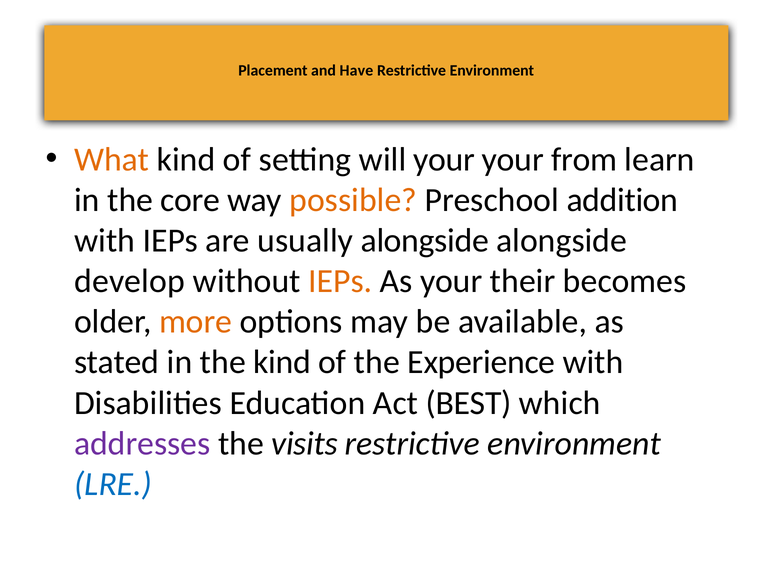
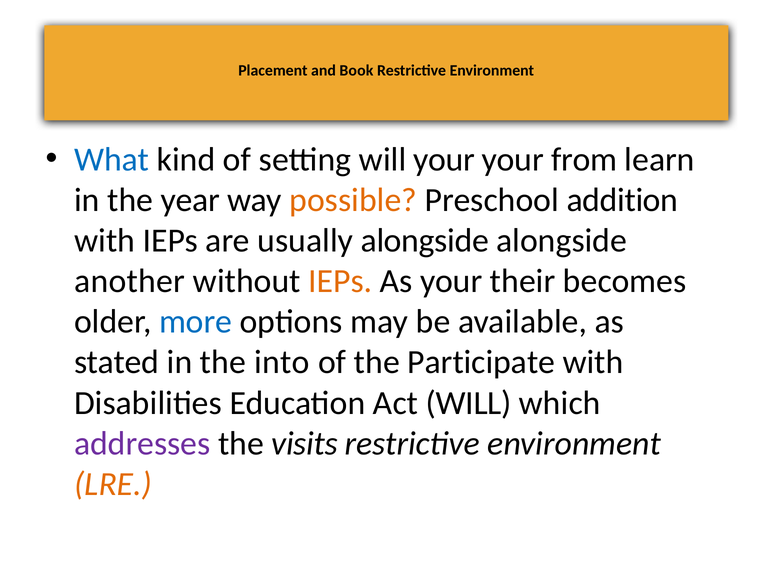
Have: Have -> Book
What colour: orange -> blue
core: core -> year
develop: develop -> another
more colour: orange -> blue
the kind: kind -> into
Experience: Experience -> Participate
Act BEST: BEST -> WILL
LRE colour: blue -> orange
